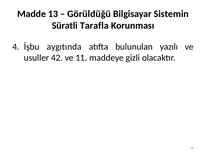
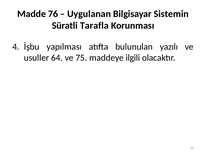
13: 13 -> 76
Görüldüğü: Görüldüğü -> Uygulanan
aygıtında: aygıtında -> yapılması
42: 42 -> 64
11: 11 -> 75
gizli: gizli -> ilgili
